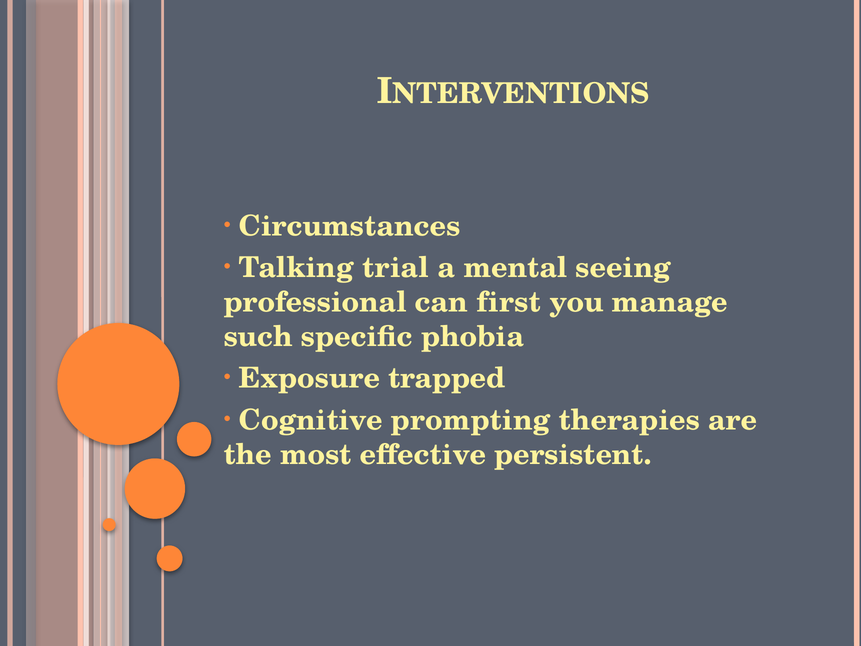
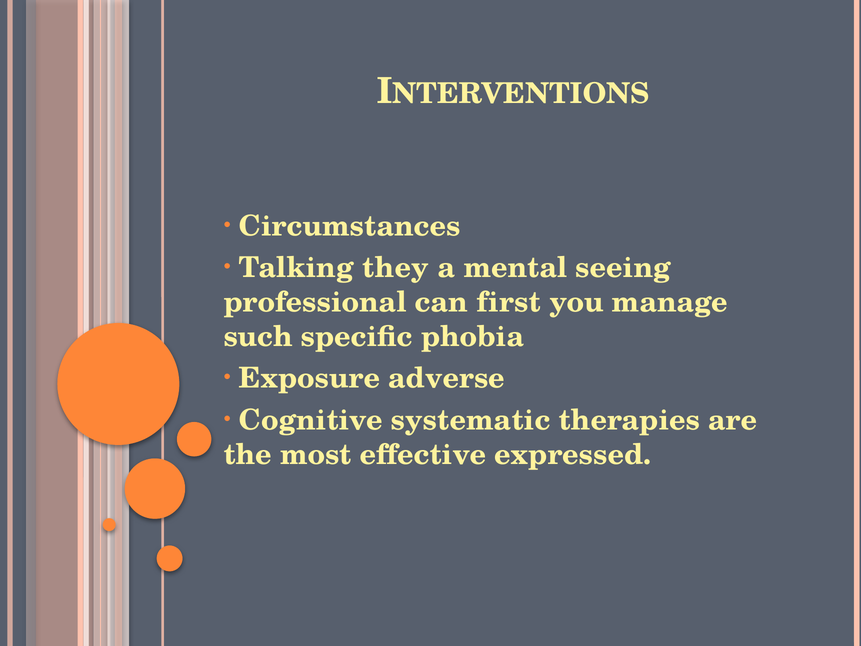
trial: trial -> they
trapped: trapped -> adverse
prompting: prompting -> systematic
persistent: persistent -> expressed
